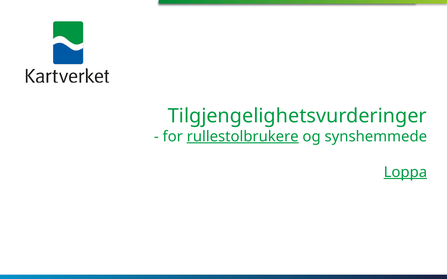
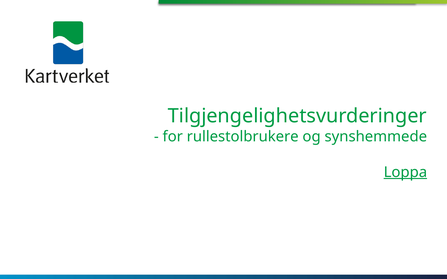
rullestolbrukere underline: present -> none
